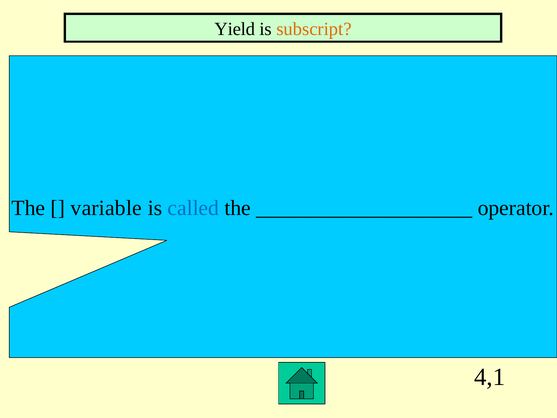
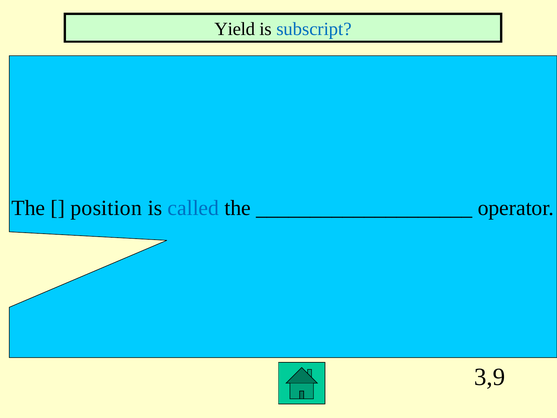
subscript colour: orange -> blue
variable: variable -> position
4,1: 4,1 -> 3,9
